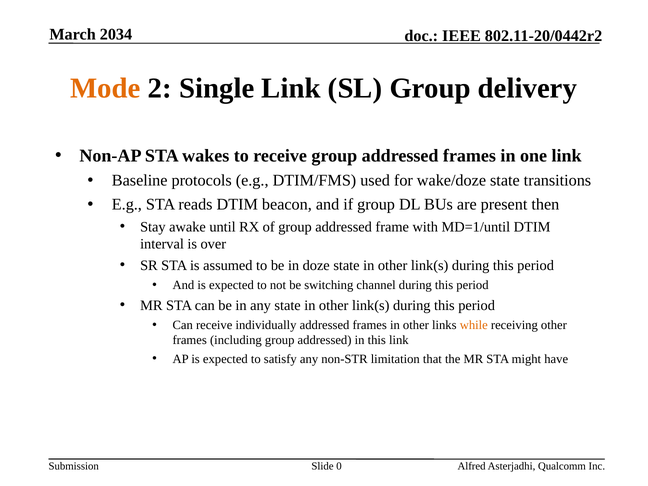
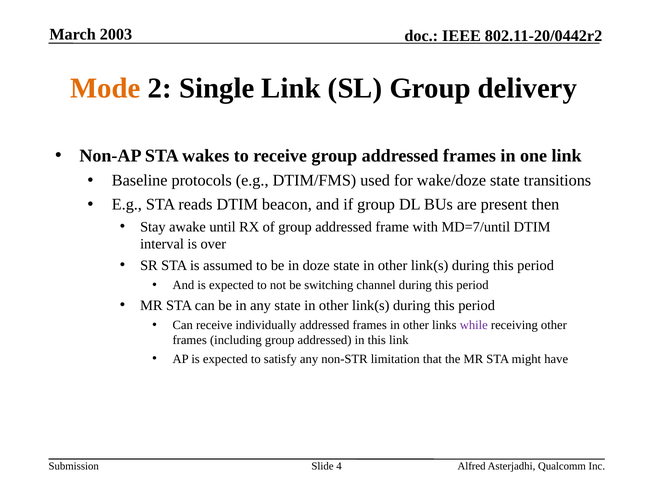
2034: 2034 -> 2003
MD=1/until: MD=1/until -> MD=7/until
while colour: orange -> purple
0: 0 -> 4
